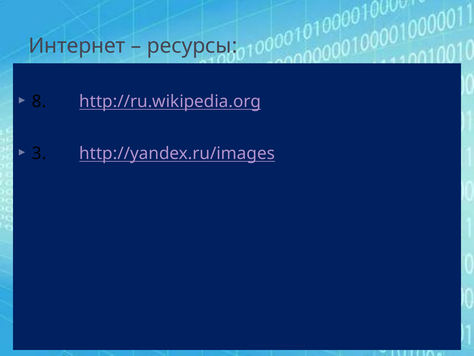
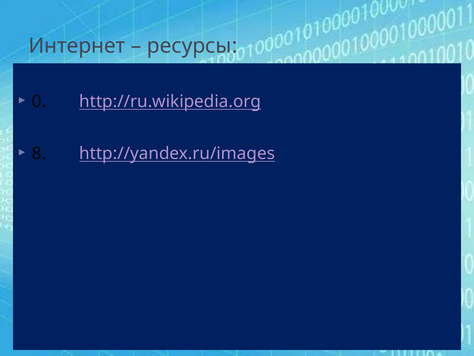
8: 8 -> 0
3: 3 -> 8
